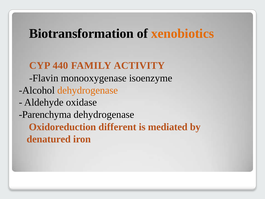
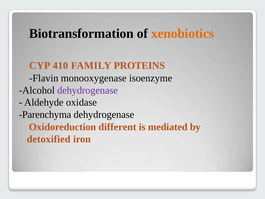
440: 440 -> 410
ACTIVITY: ACTIVITY -> PROTEINS
dehydrogenase at (88, 90) colour: orange -> purple
denatured: denatured -> detoxified
